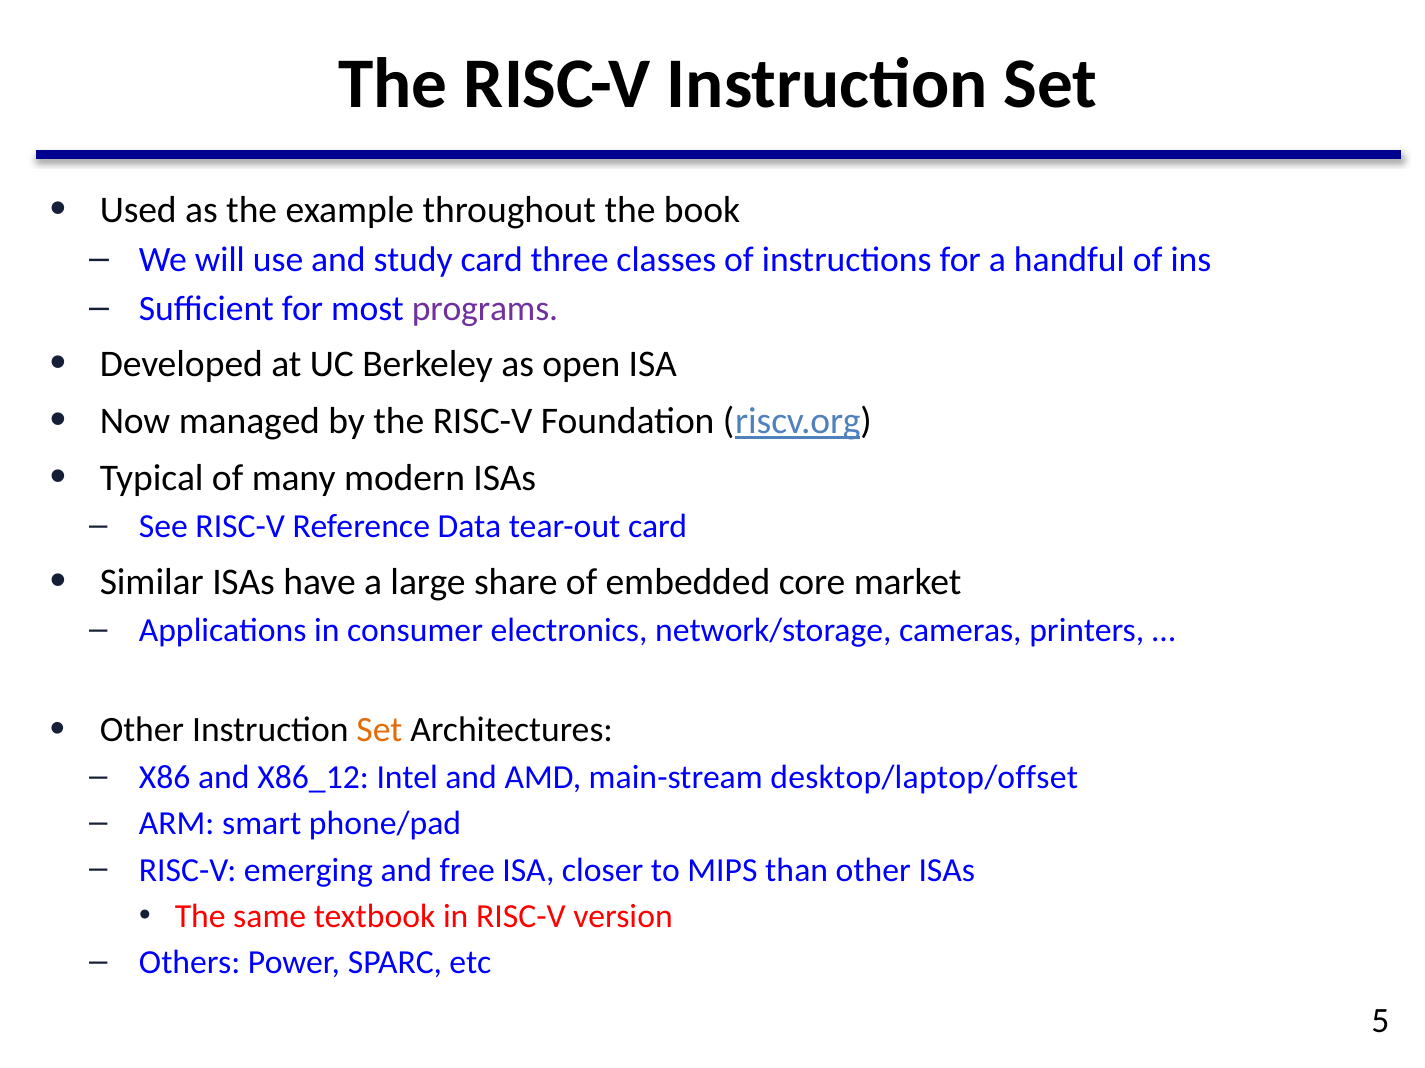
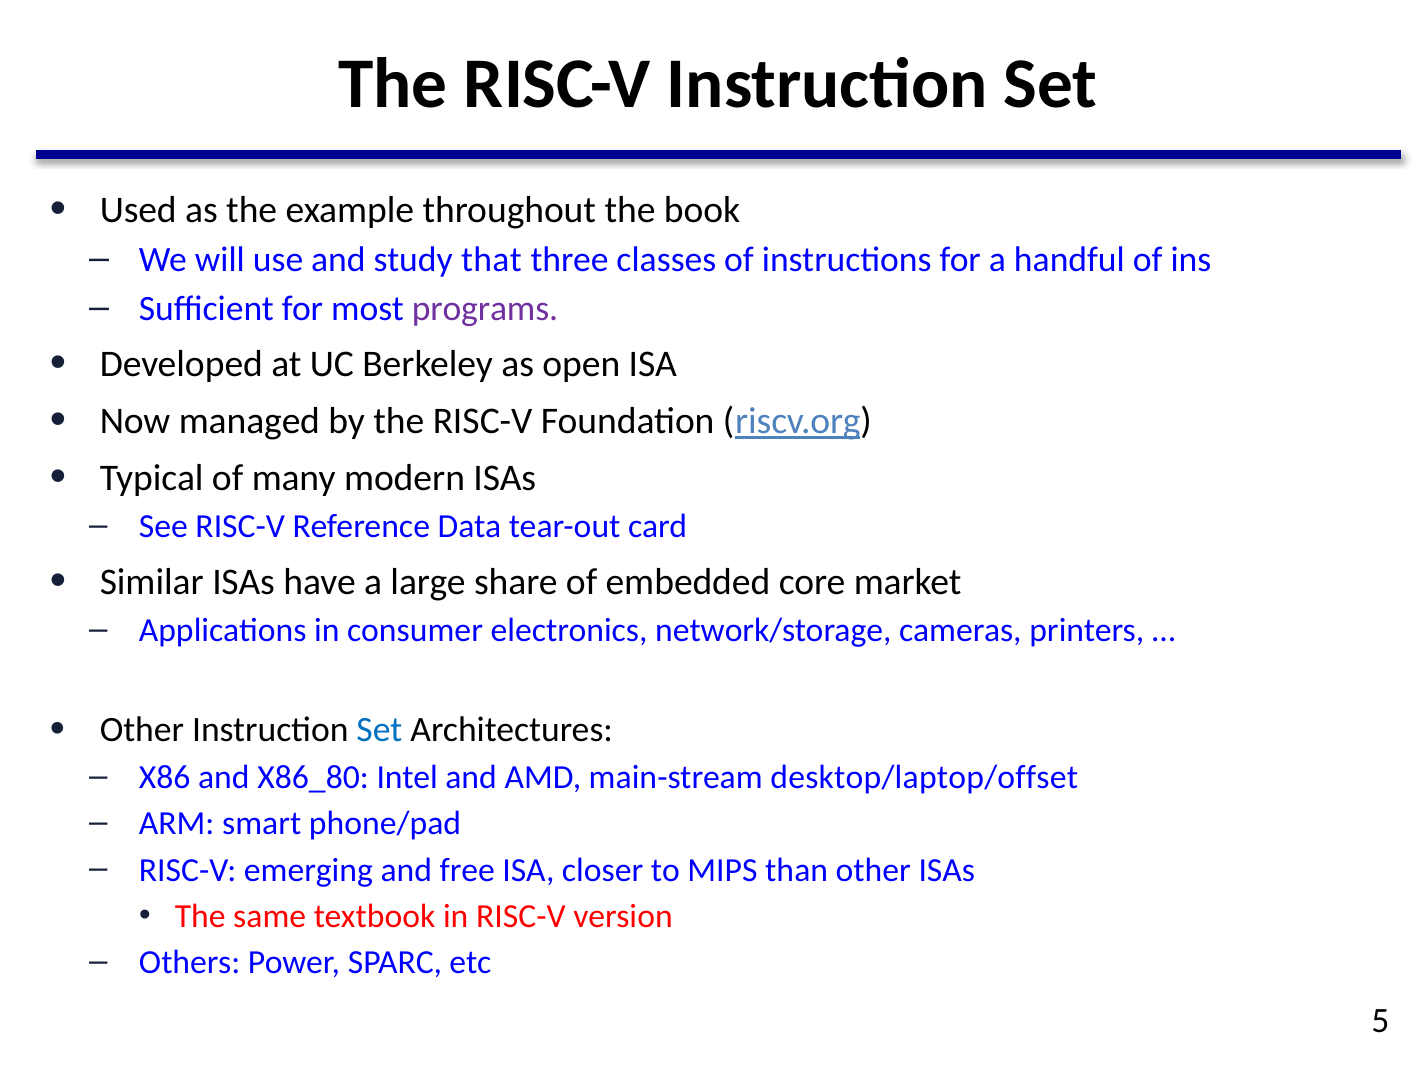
study card: card -> that
Set at (379, 731) colour: orange -> blue
X86_12: X86_12 -> X86_80
